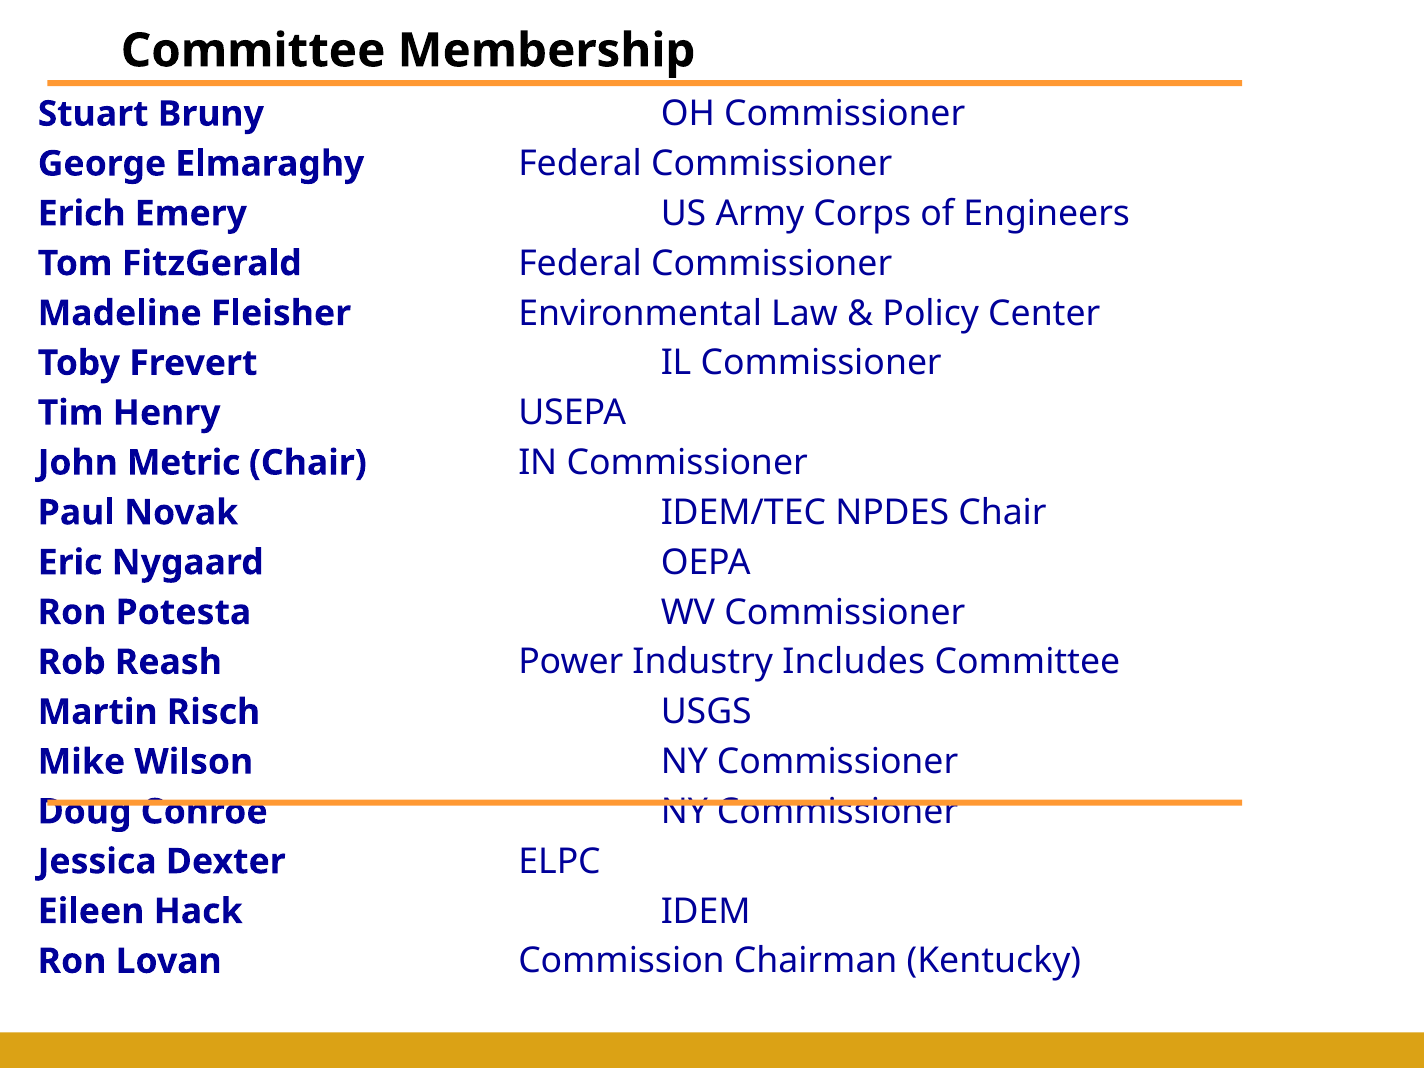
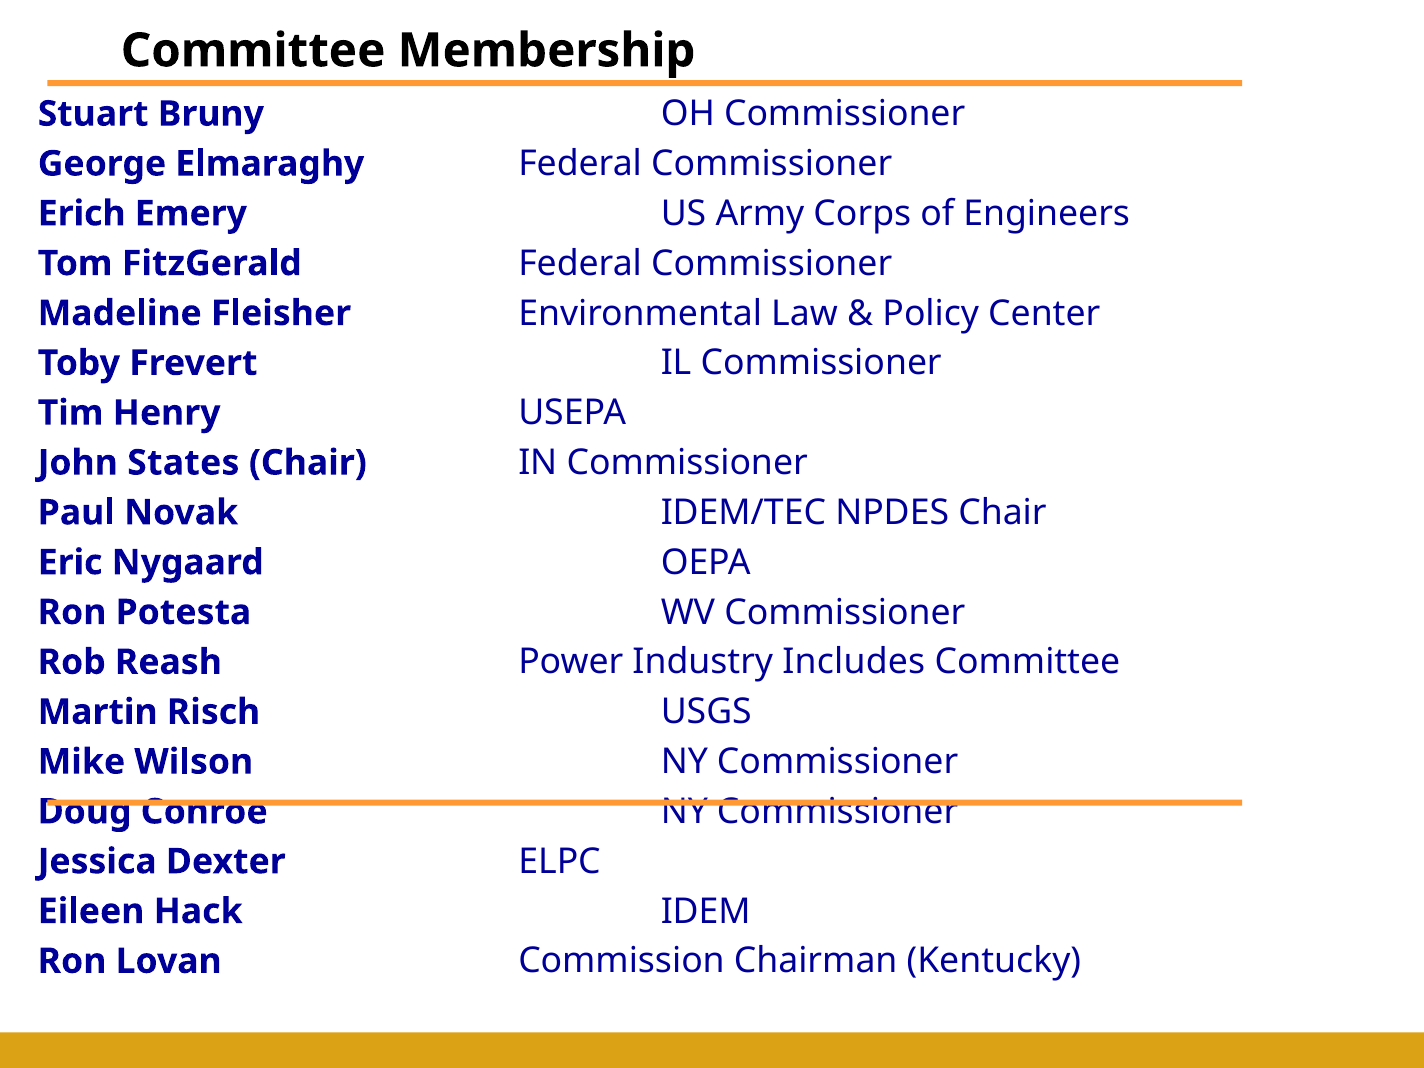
Metric: Metric -> States
